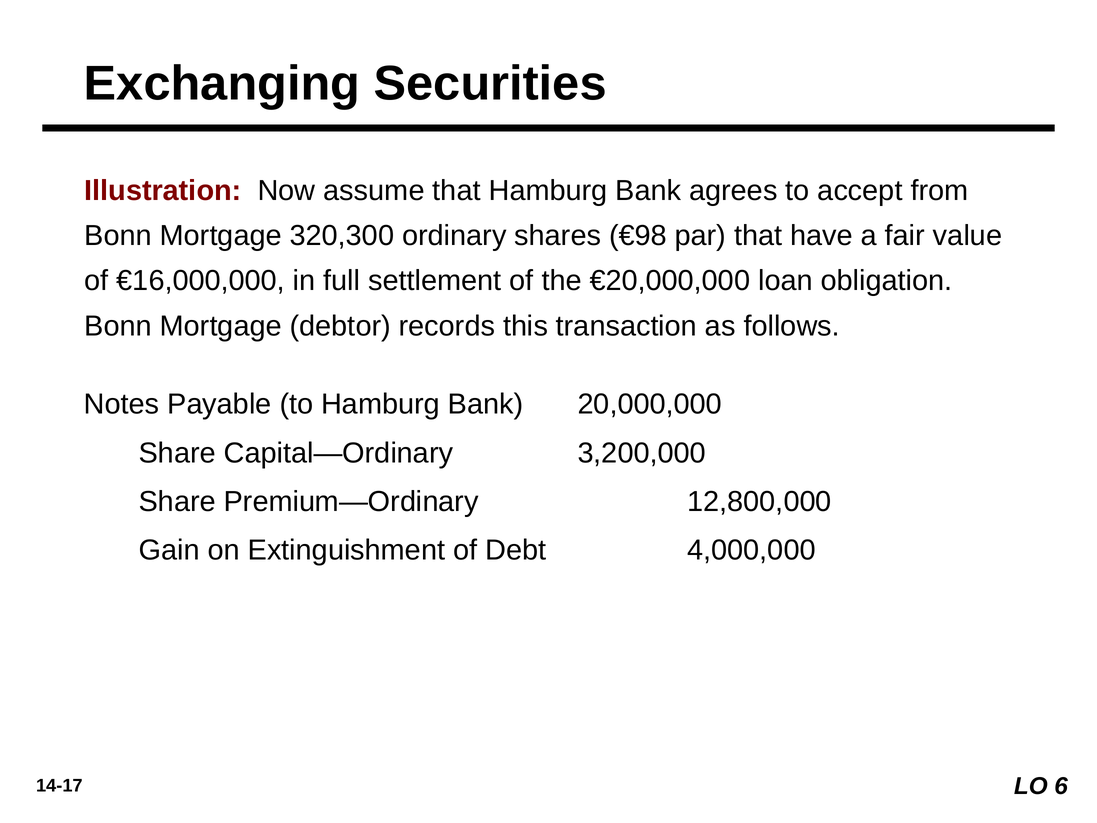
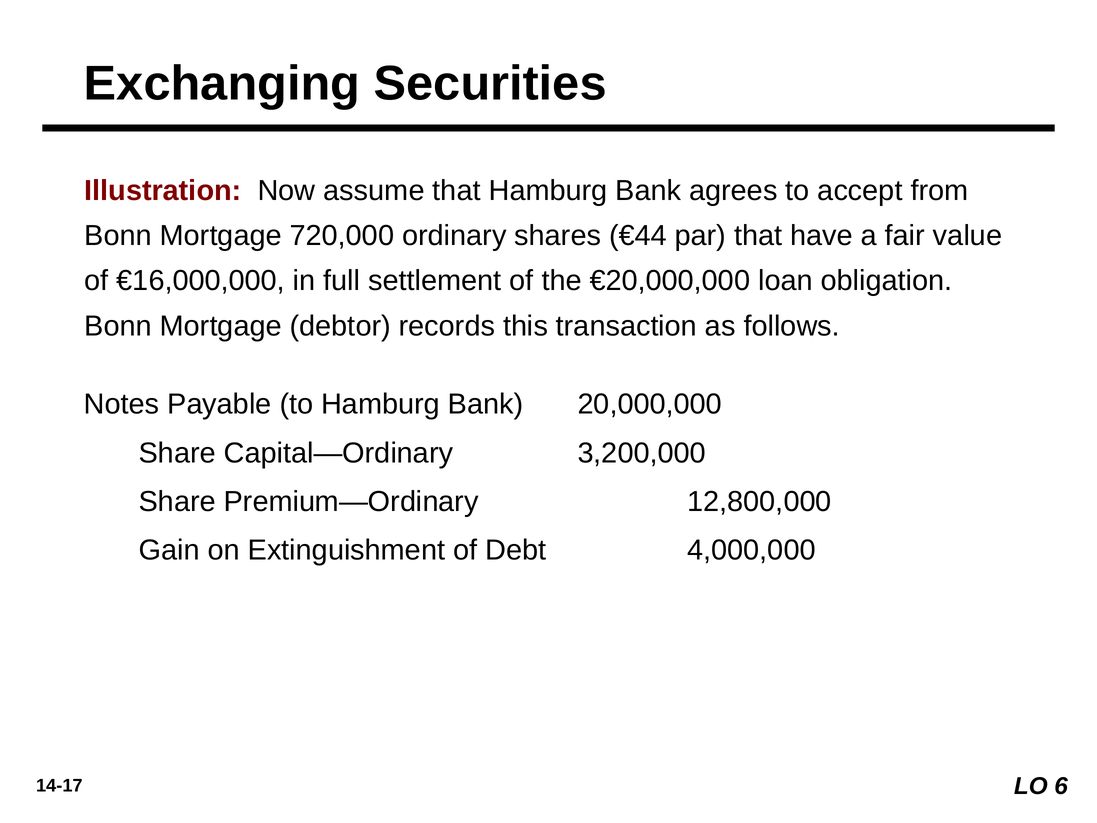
320,300: 320,300 -> 720,000
€98: €98 -> €44
